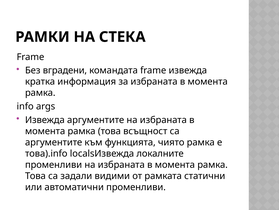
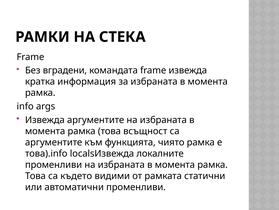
задали: задали -> където
